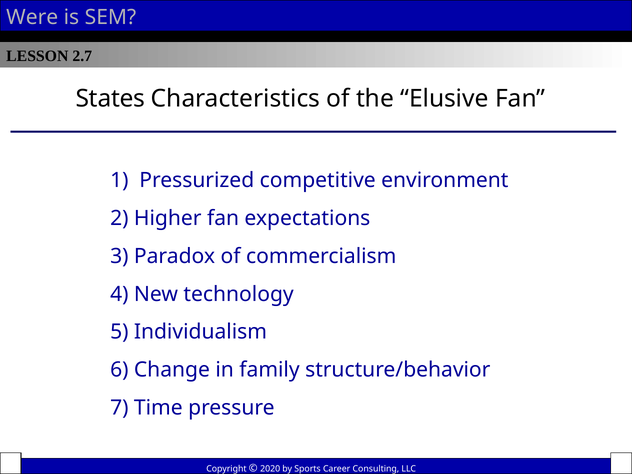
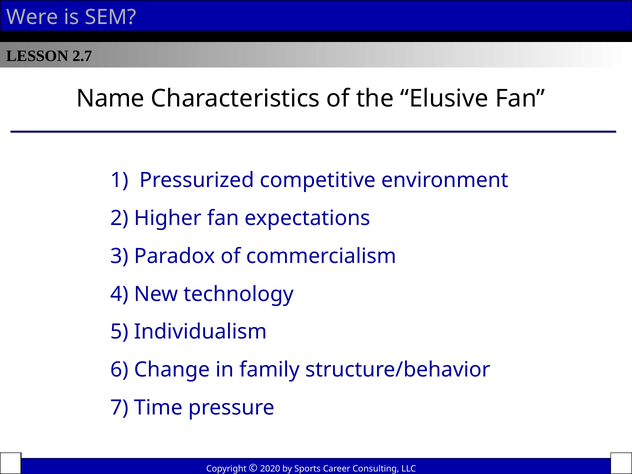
States: States -> Name
